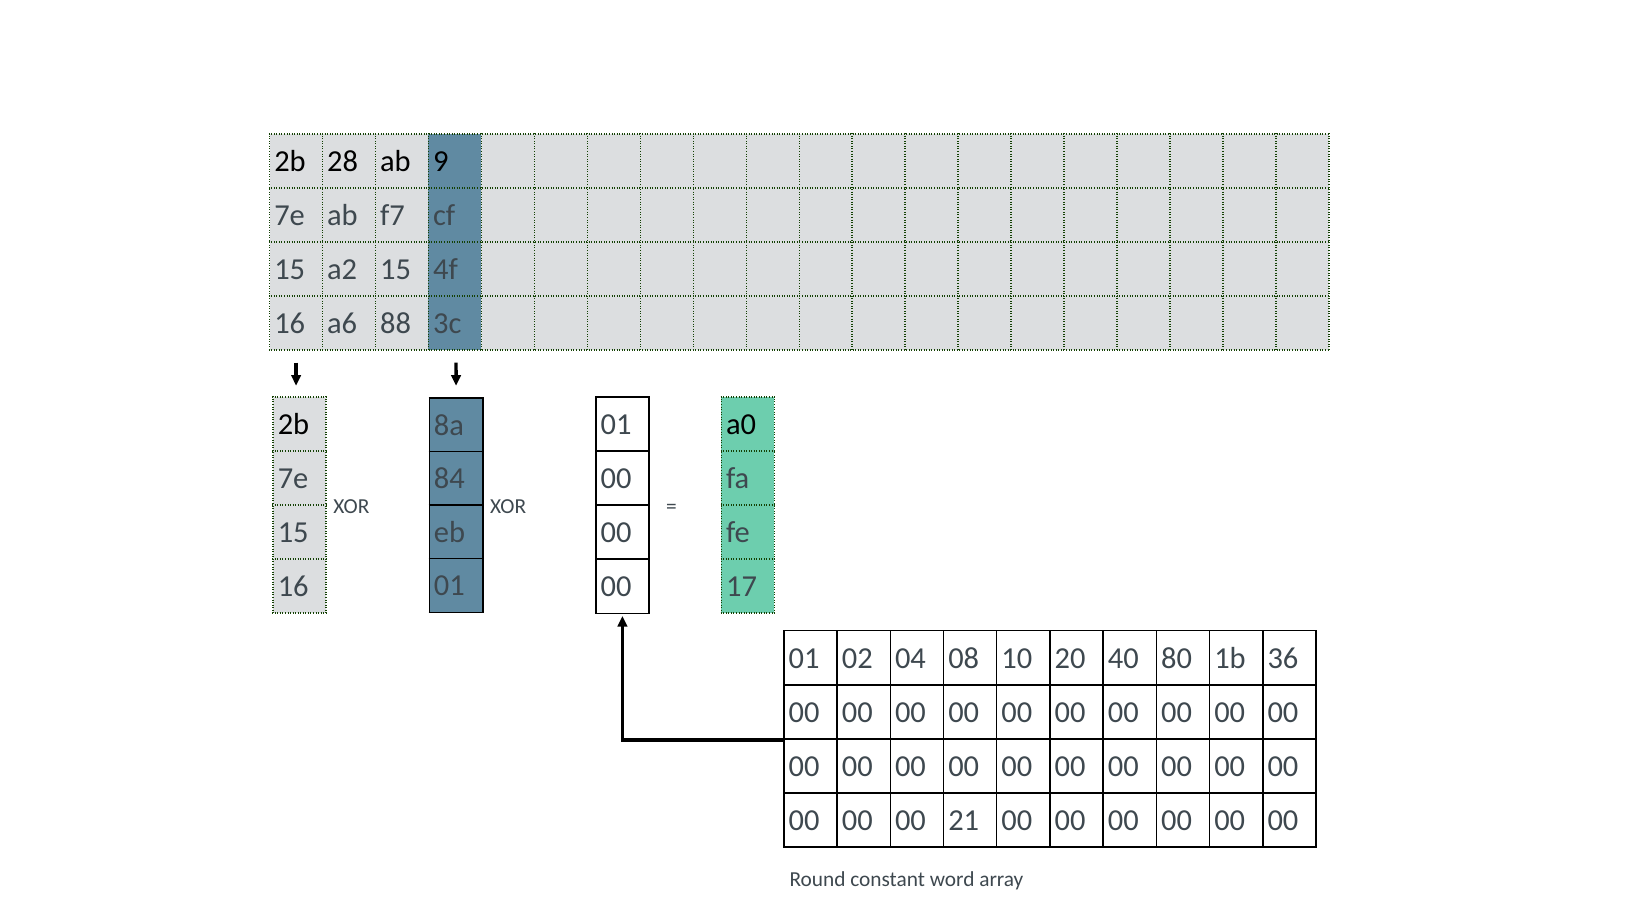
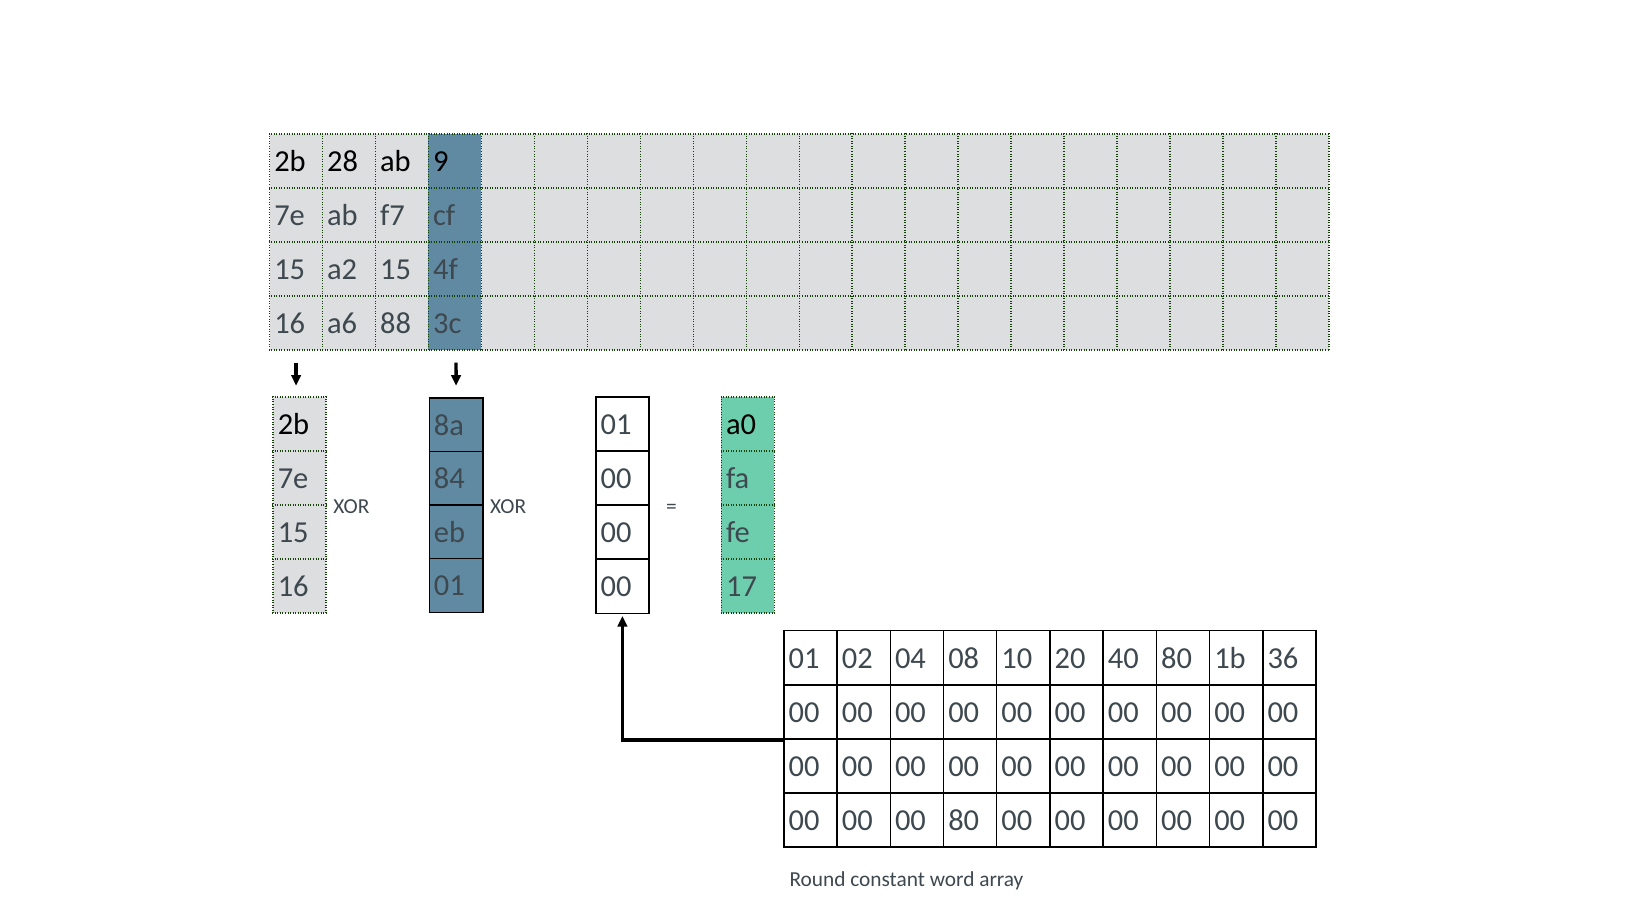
00 21: 21 -> 80
